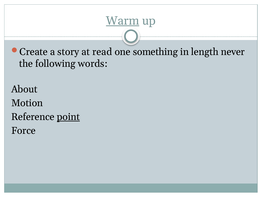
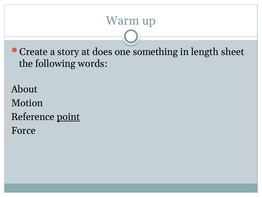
Warm underline: present -> none
read: read -> does
never: never -> sheet
